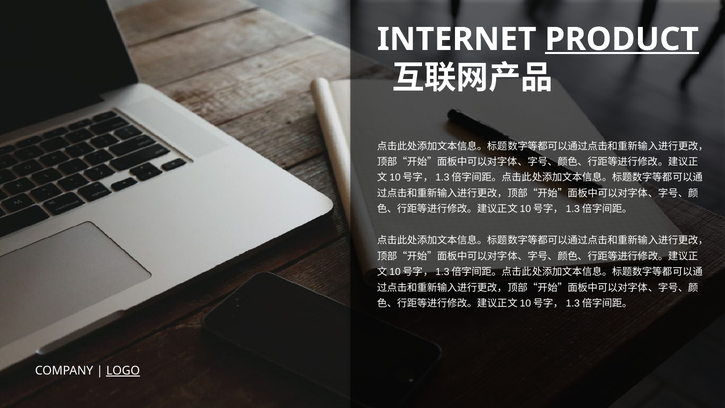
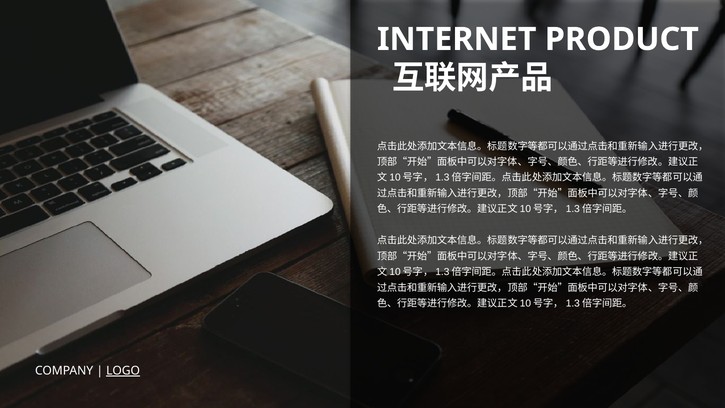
PRODUCT underline: present -> none
